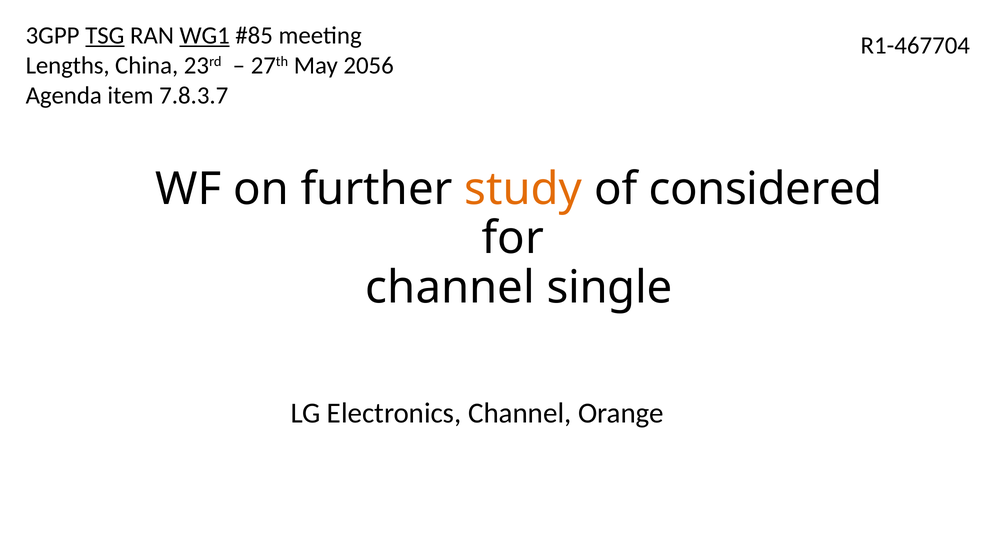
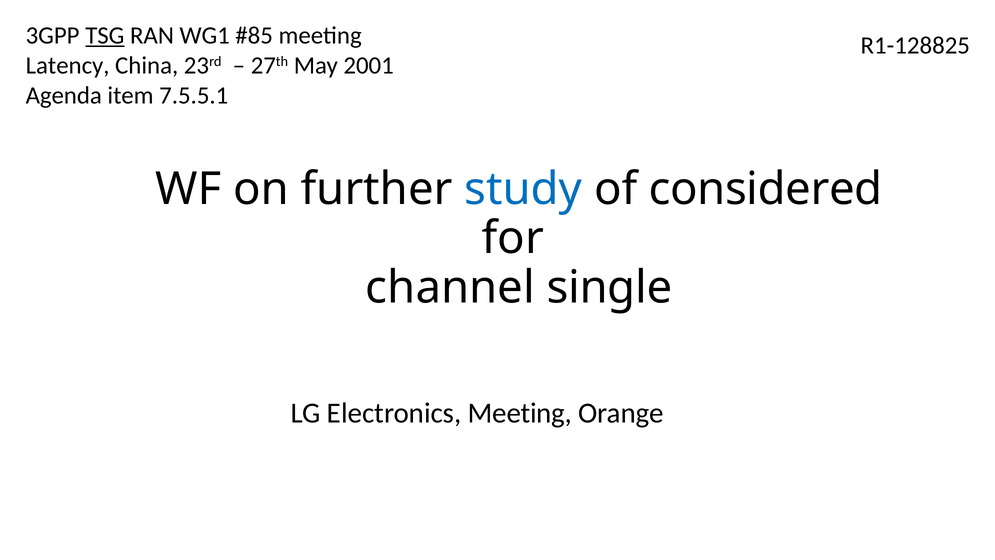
WG1 underline: present -> none
R1-467704: R1-467704 -> R1-128825
Lengths: Lengths -> Latency
2056: 2056 -> 2001
7.8.3.7: 7.8.3.7 -> 7.5.5.1
study colour: orange -> blue
Electronics Channel: Channel -> Meeting
